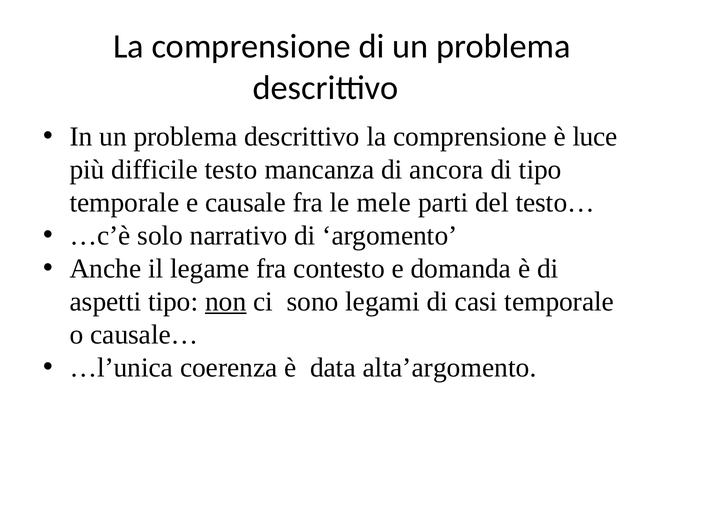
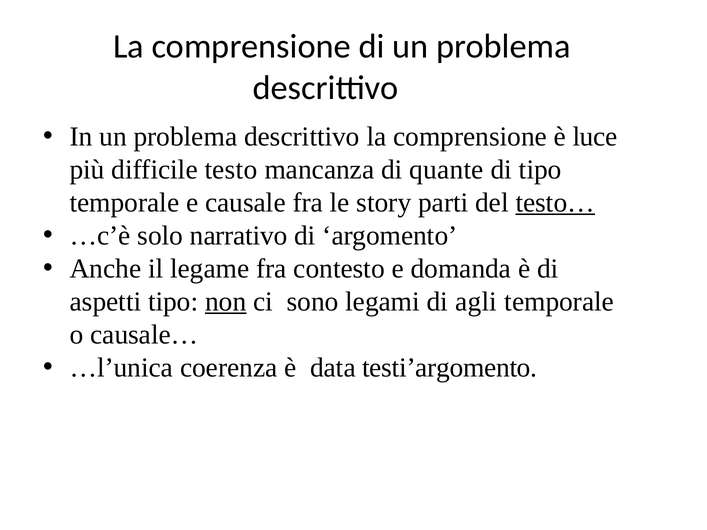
ancora: ancora -> quante
mele: mele -> story
testo… underline: none -> present
casi: casi -> agli
alta’argomento: alta’argomento -> testi’argomento
